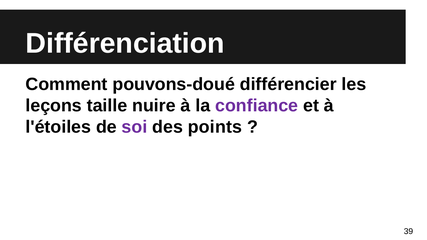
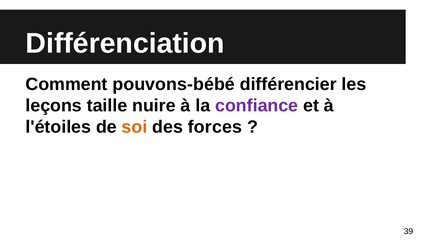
pouvons-doué: pouvons-doué -> pouvons-bébé
soi colour: purple -> orange
points: points -> forces
